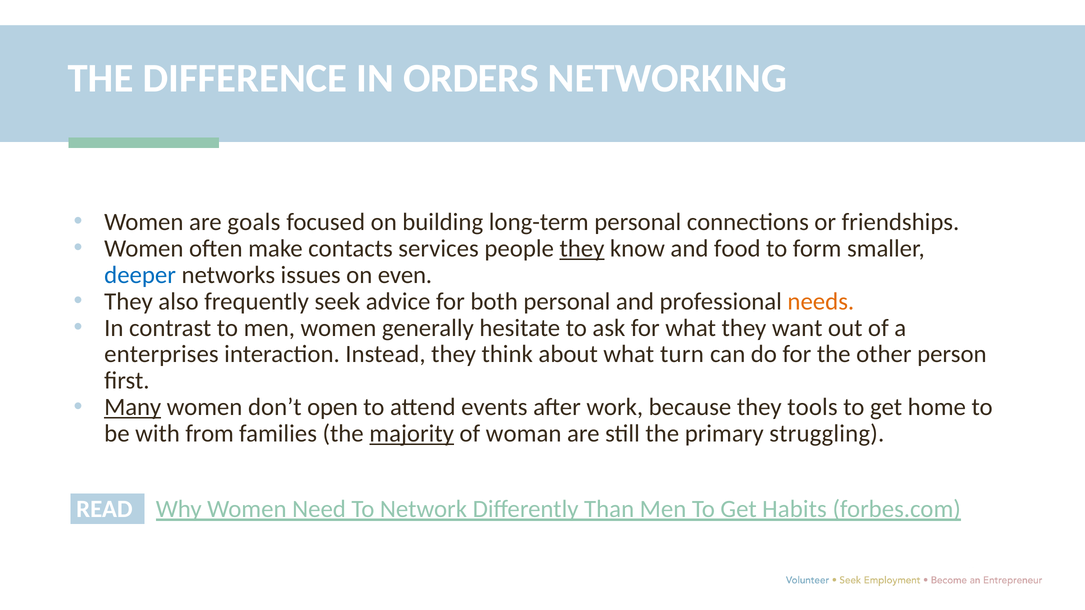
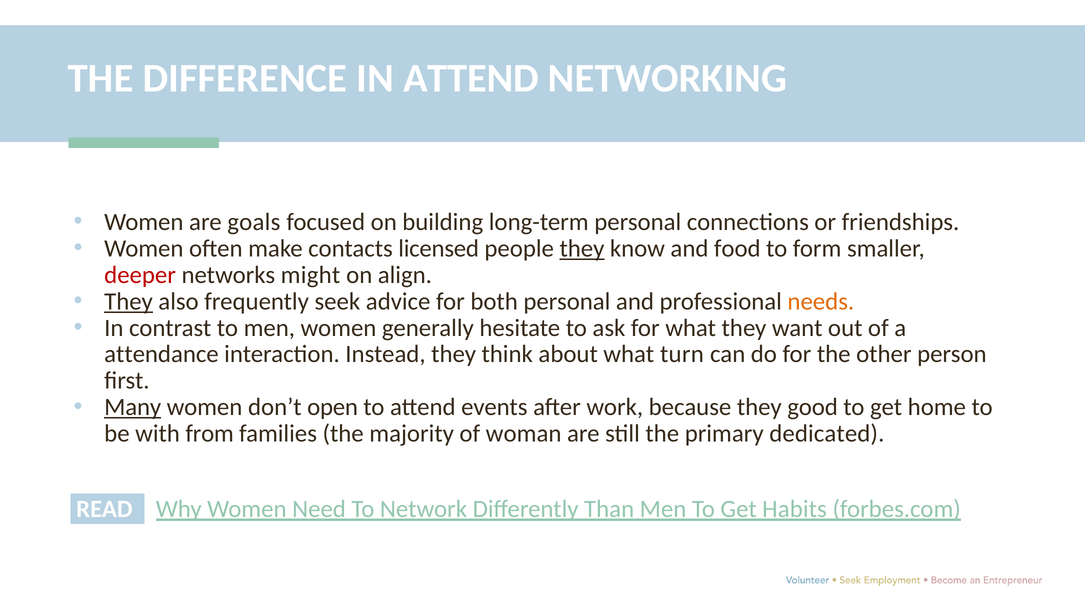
IN ORDERS: ORDERS -> ATTEND
services: services -> licensed
deeper colour: blue -> red
issues: issues -> might
even: even -> align
They at (129, 302) underline: none -> present
enterprises: enterprises -> attendance
tools: tools -> good
majority underline: present -> none
struggling: struggling -> dedicated
